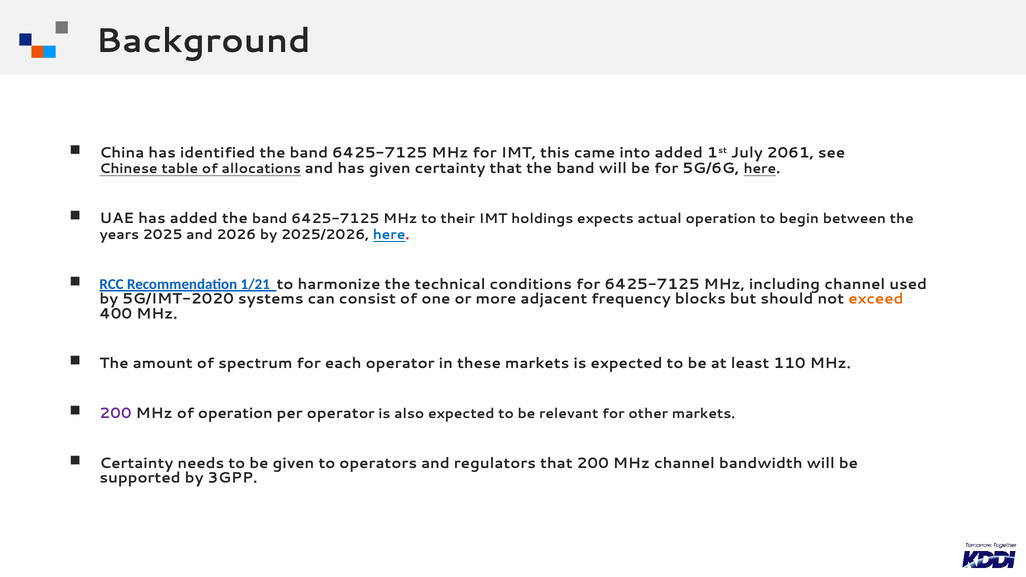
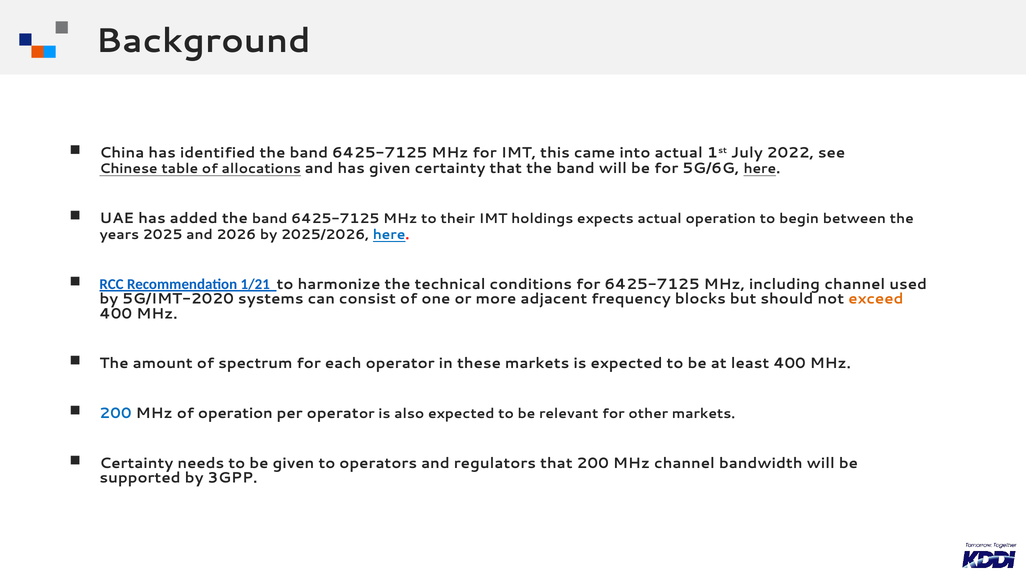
into added: added -> actual
2061: 2061 -> 2022
least 110: 110 -> 400
200 at (116, 413) colour: purple -> blue
